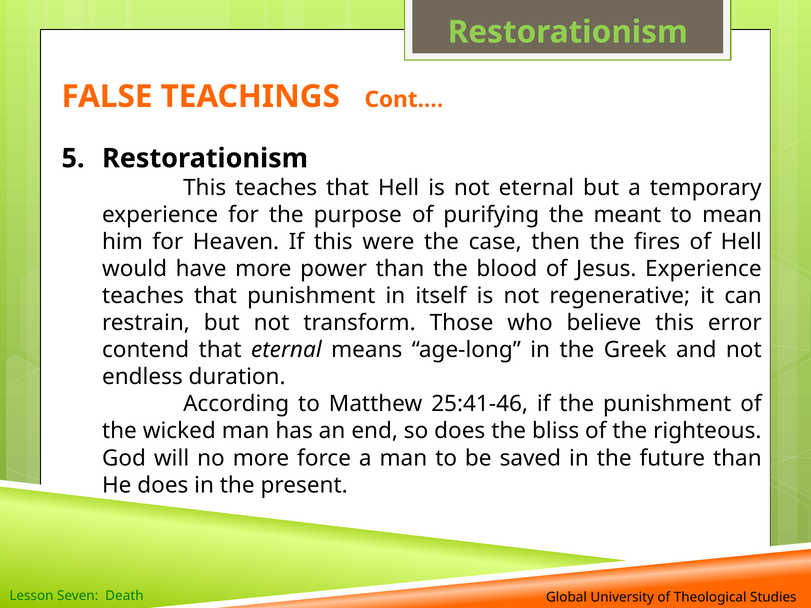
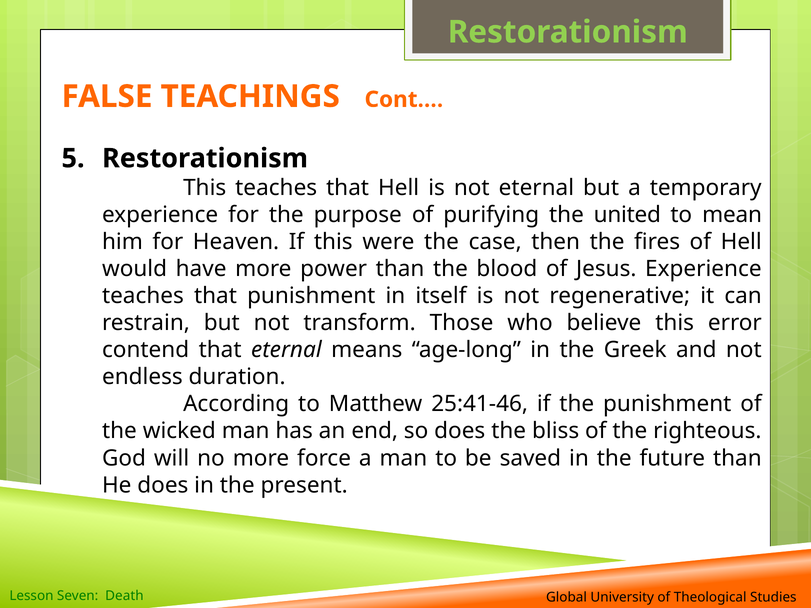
meant: meant -> united
